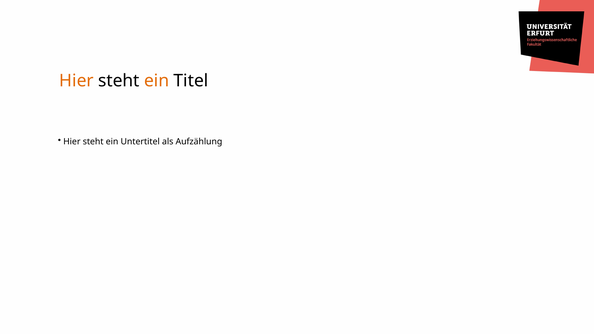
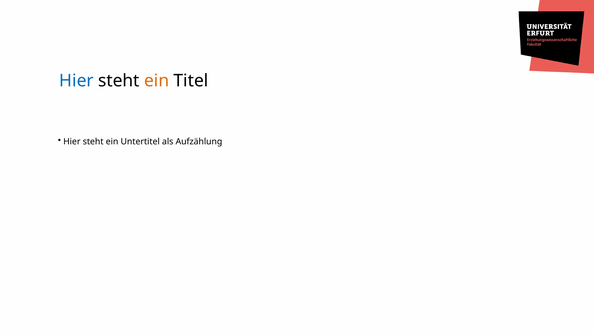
Hier at (77, 81) colour: orange -> blue
